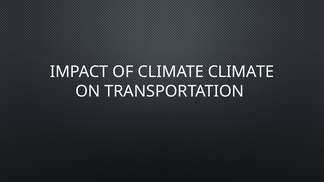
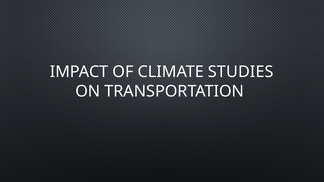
CLIMATE CLIMATE: CLIMATE -> STUDIES
